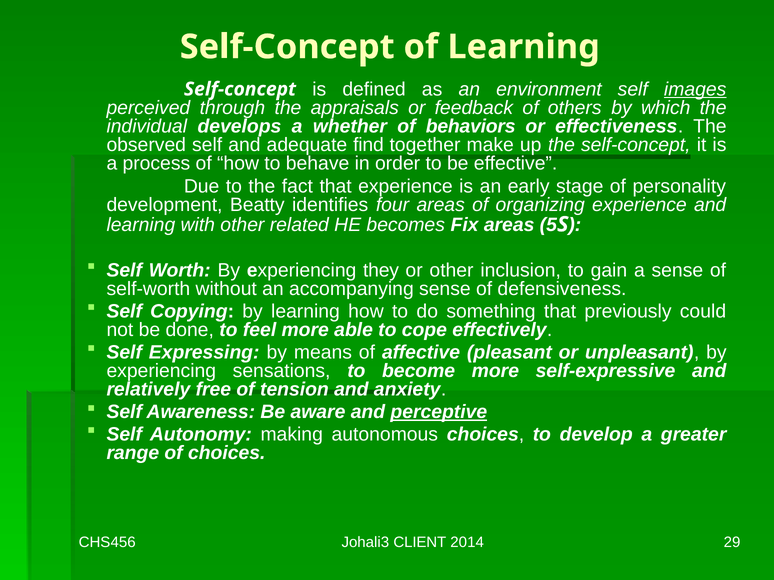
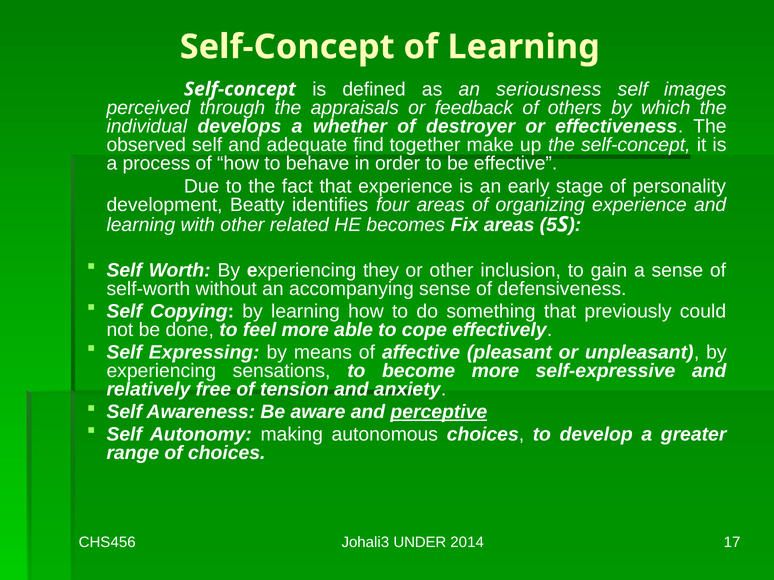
environment: environment -> seriousness
images underline: present -> none
behaviors: behaviors -> destroyer
CLIENT: CLIENT -> UNDER
29: 29 -> 17
